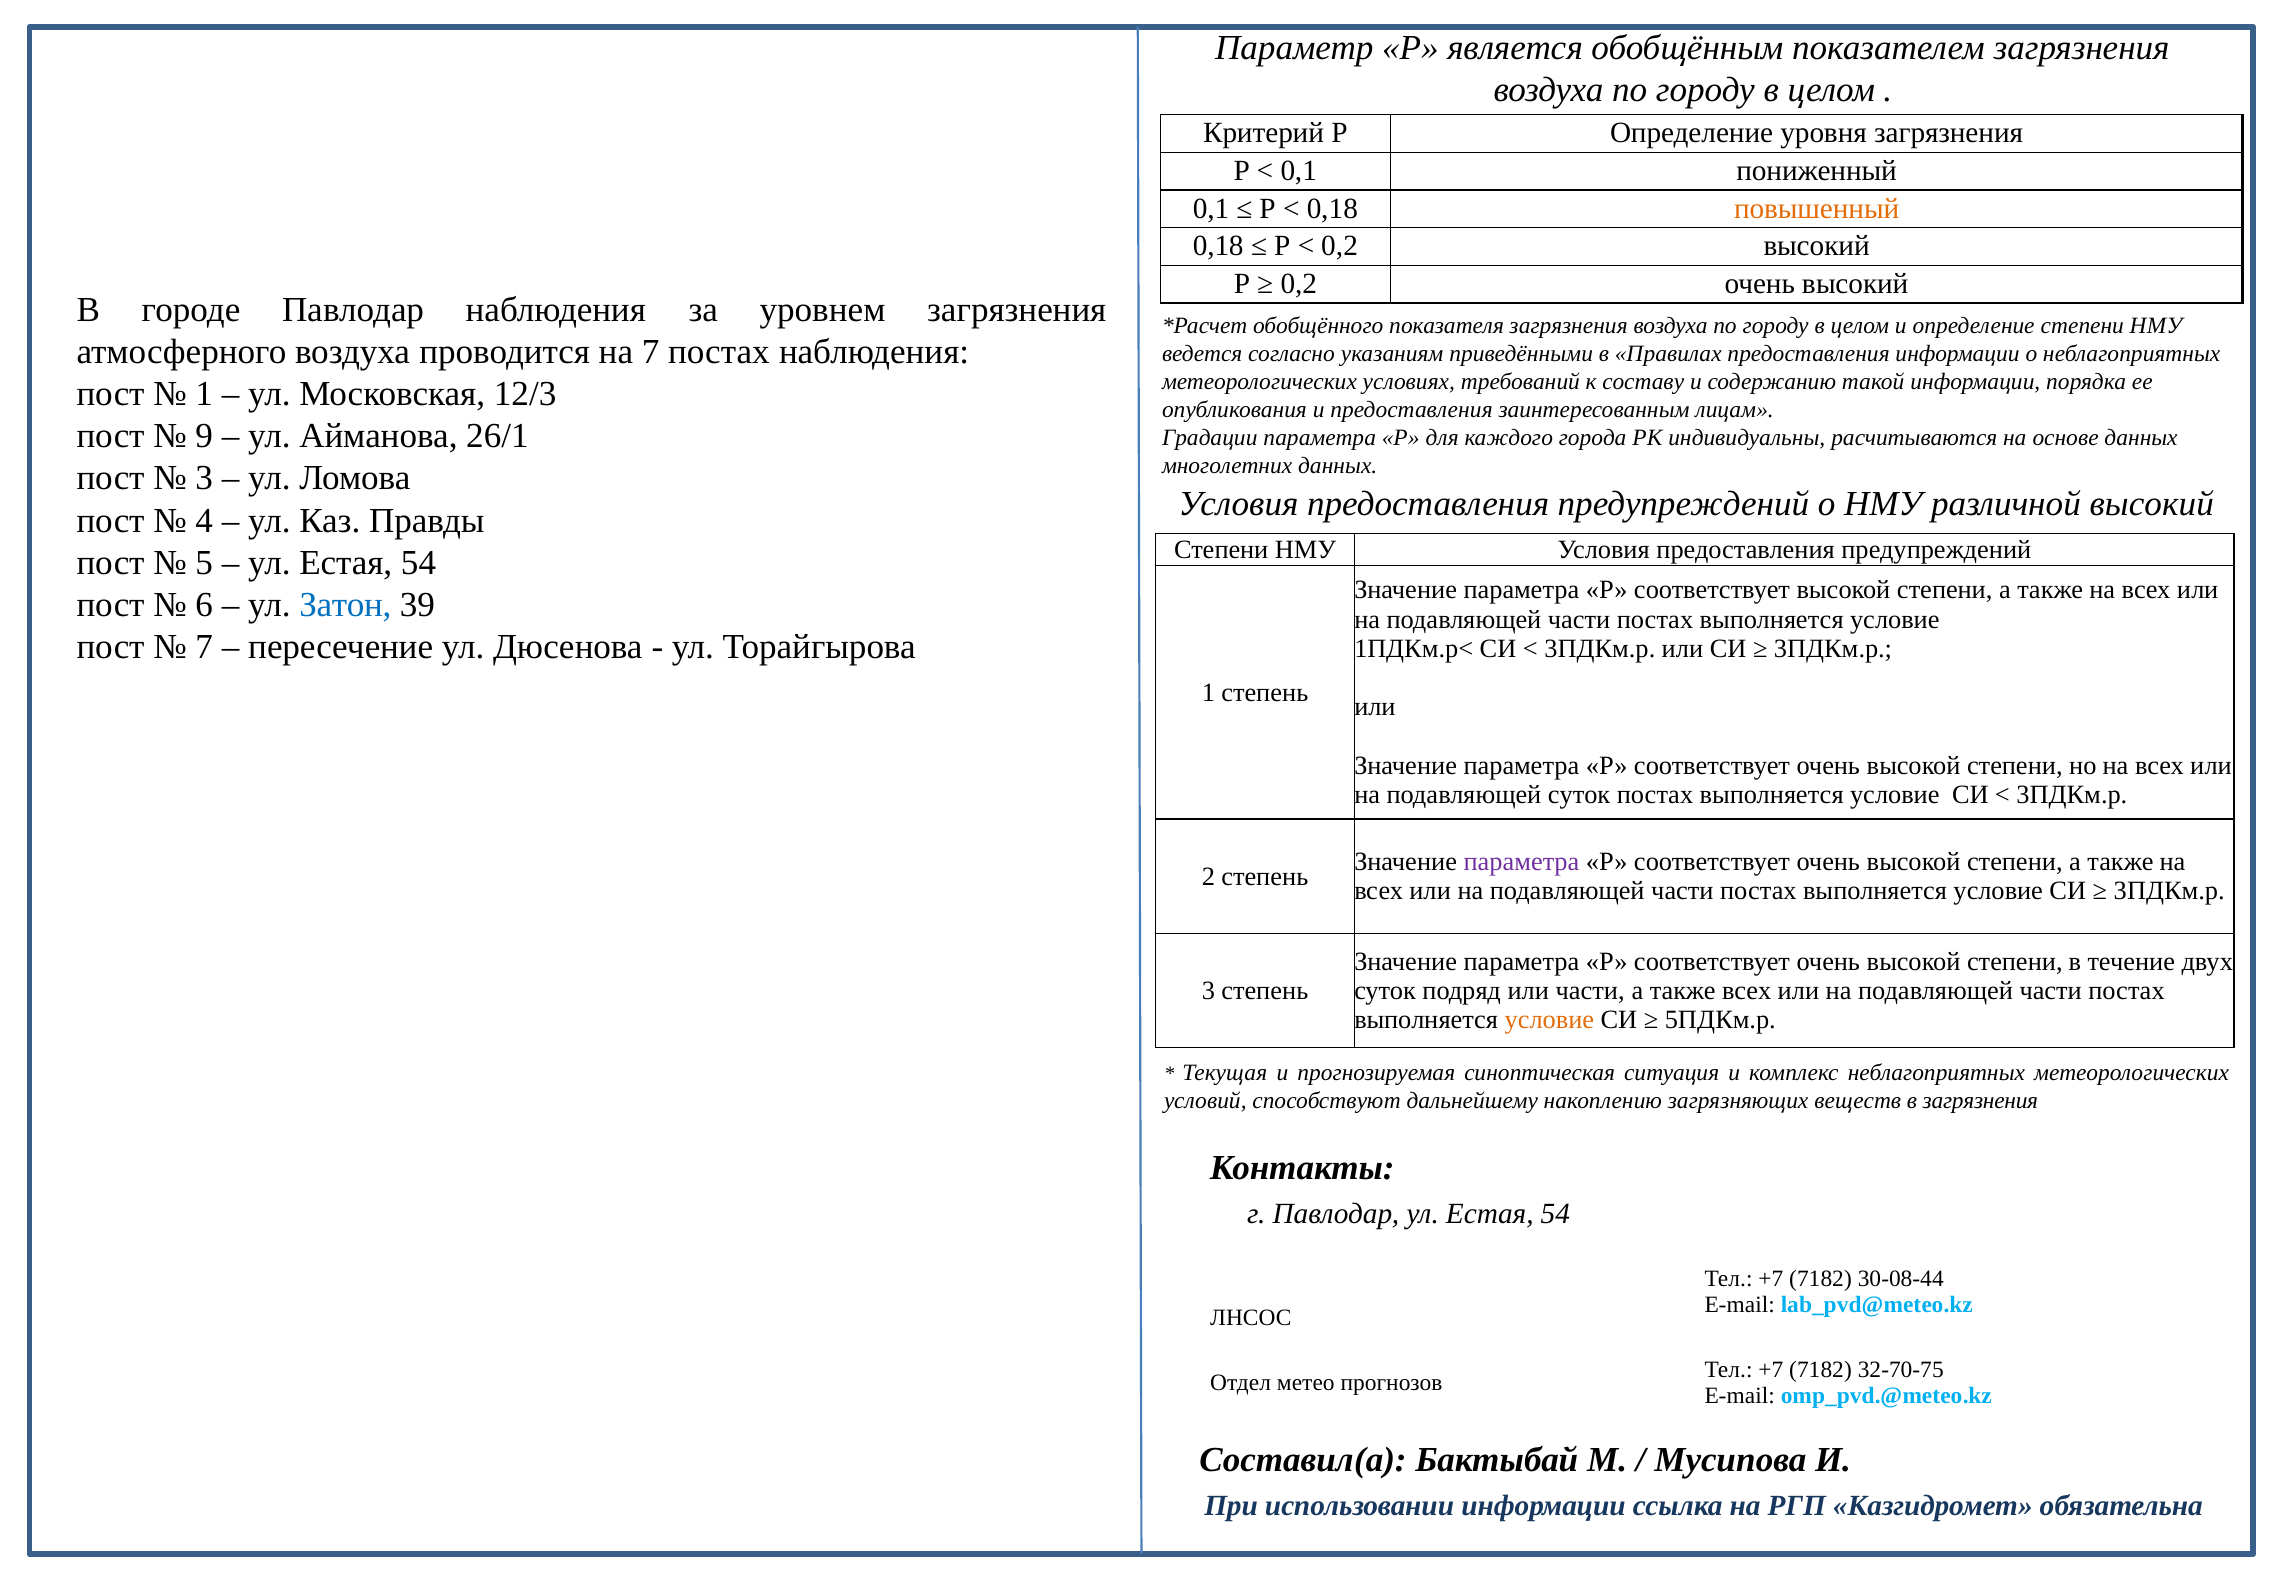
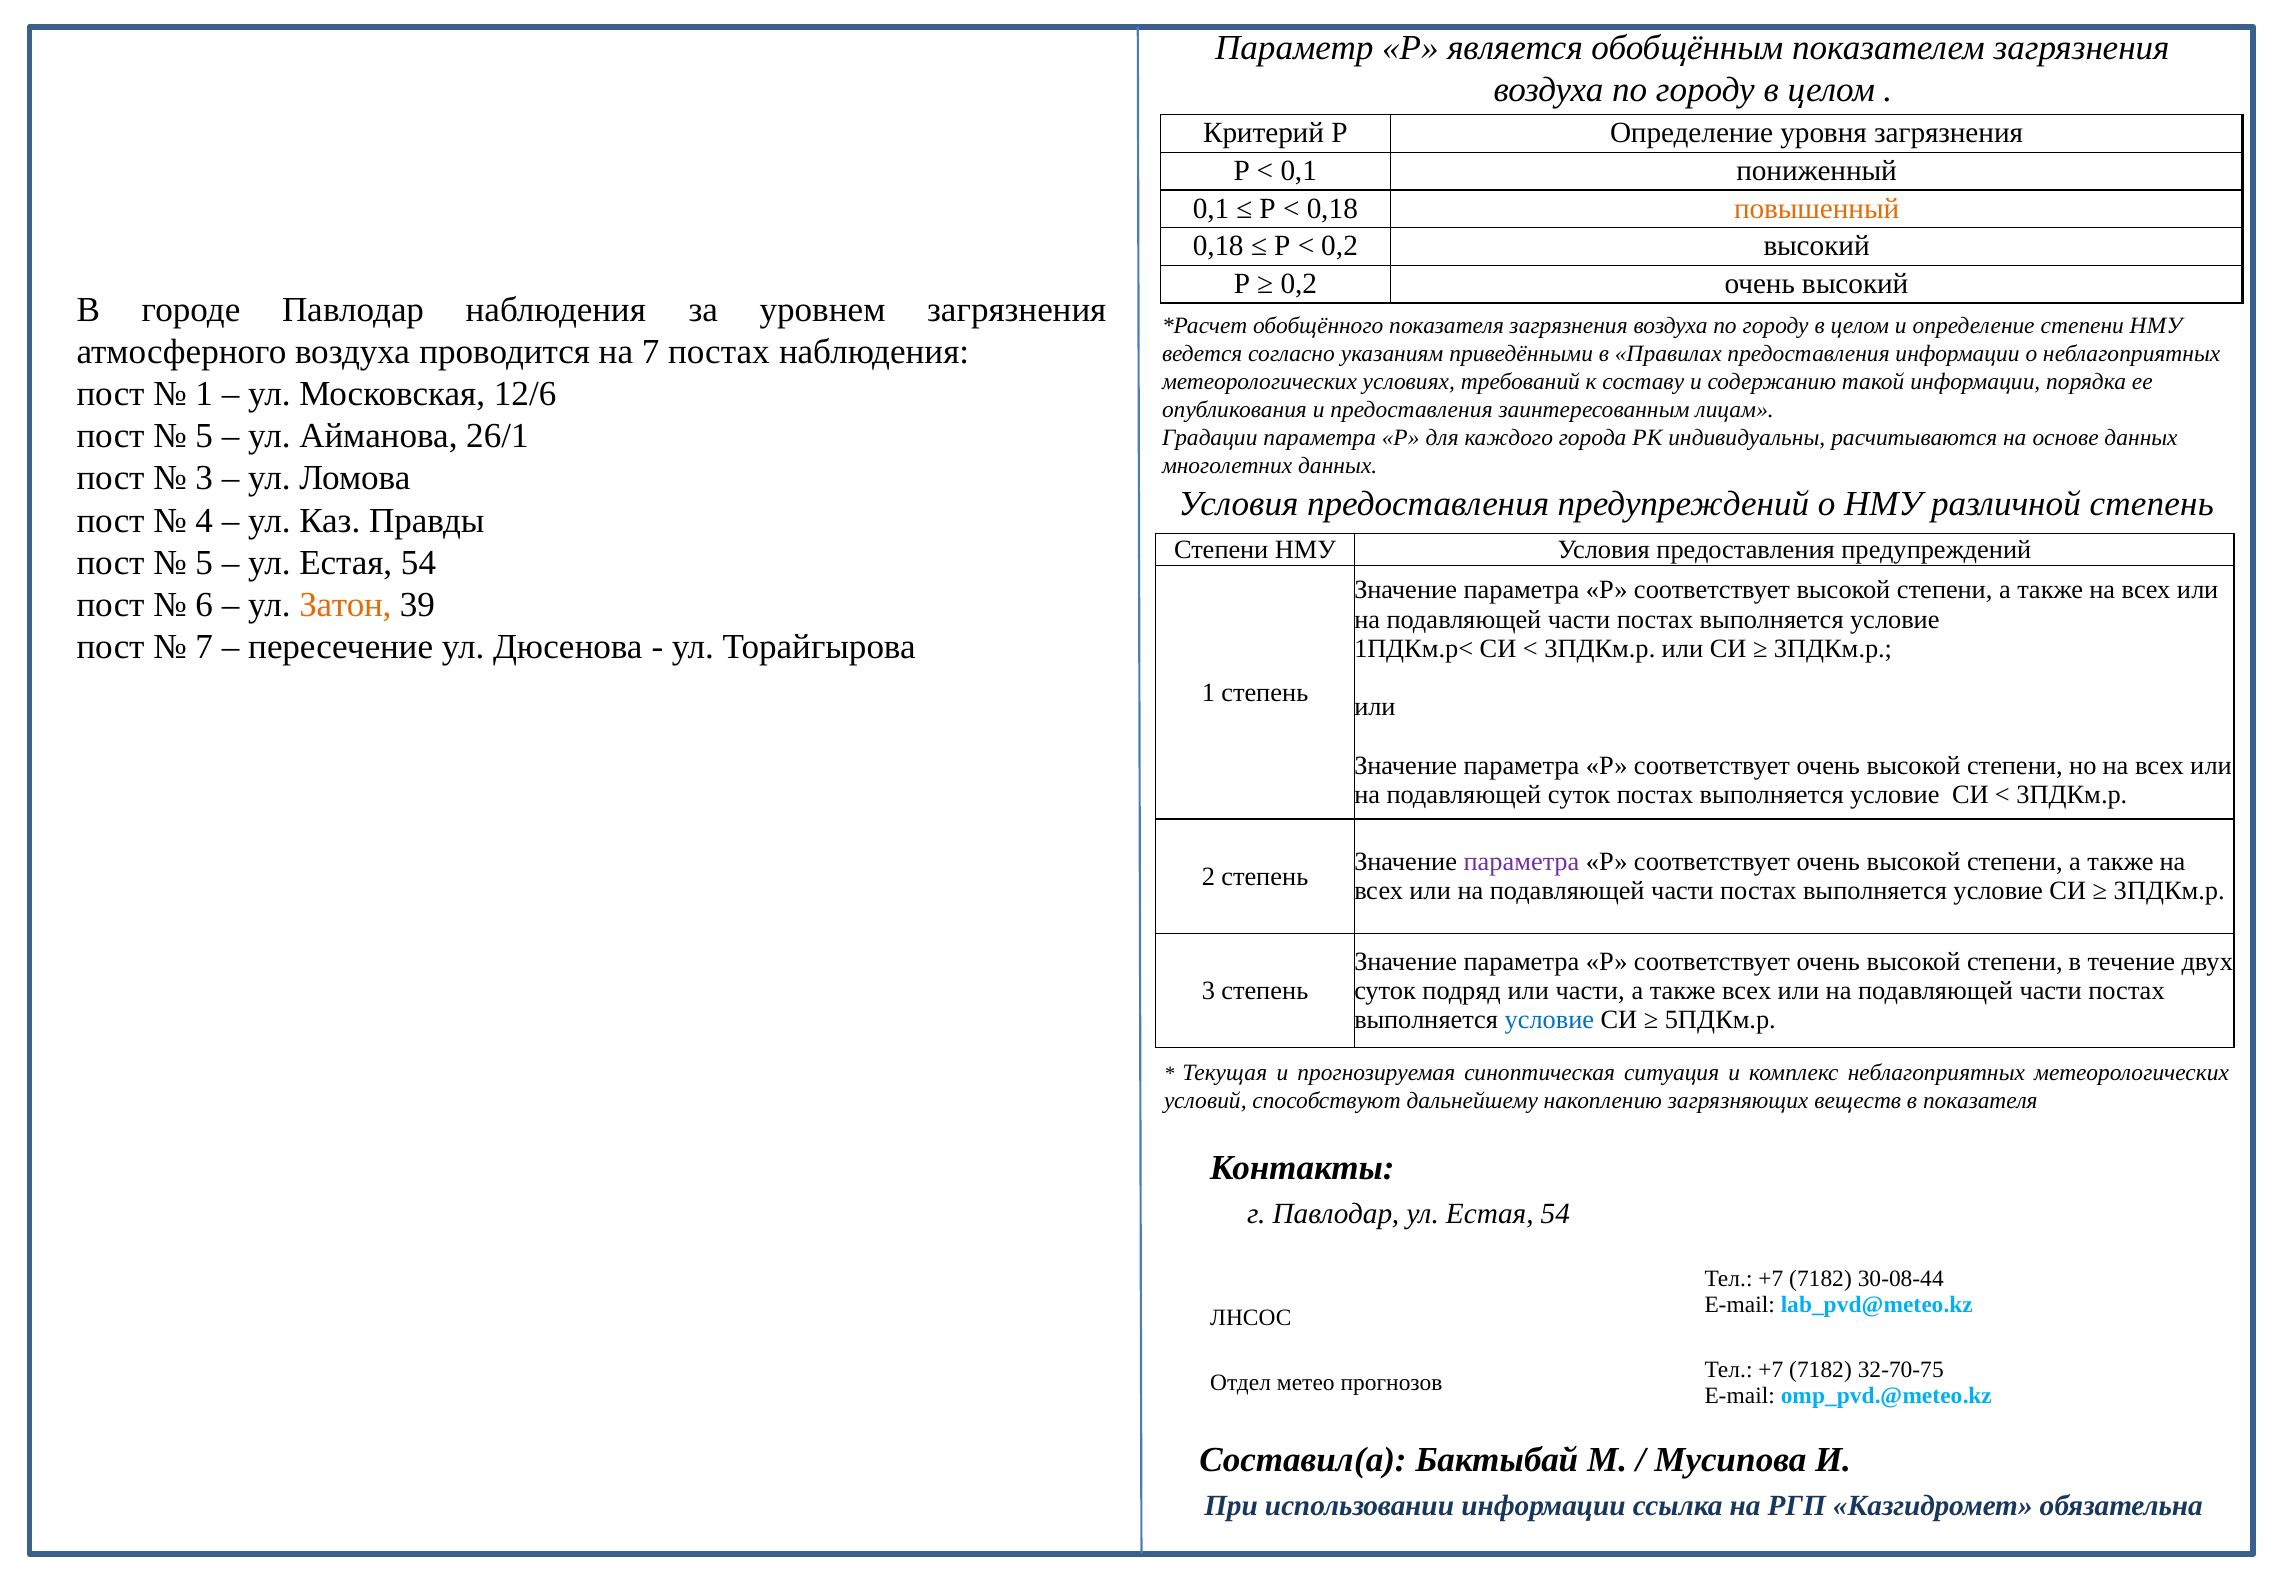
12/3: 12/3 -> 12/6
9 at (204, 436): 9 -> 5
различной высокий: высокий -> степень
Затон colour: blue -> orange
условие at (1549, 1020) colour: orange -> blue
в загрязнения: загрязнения -> показателя
